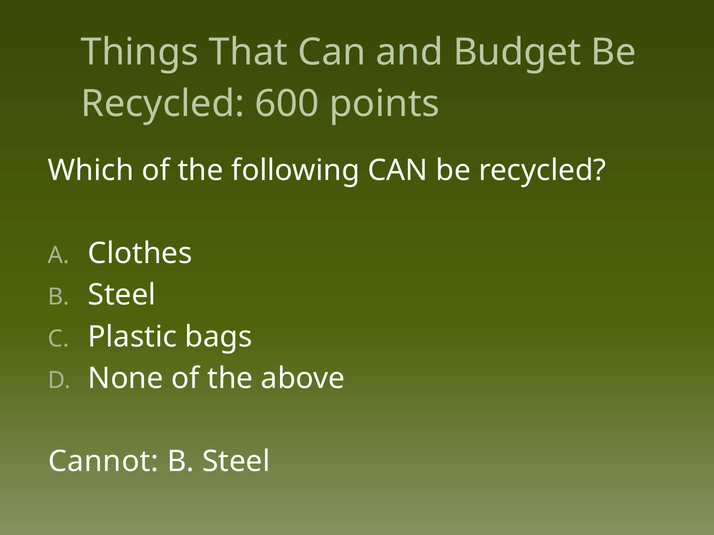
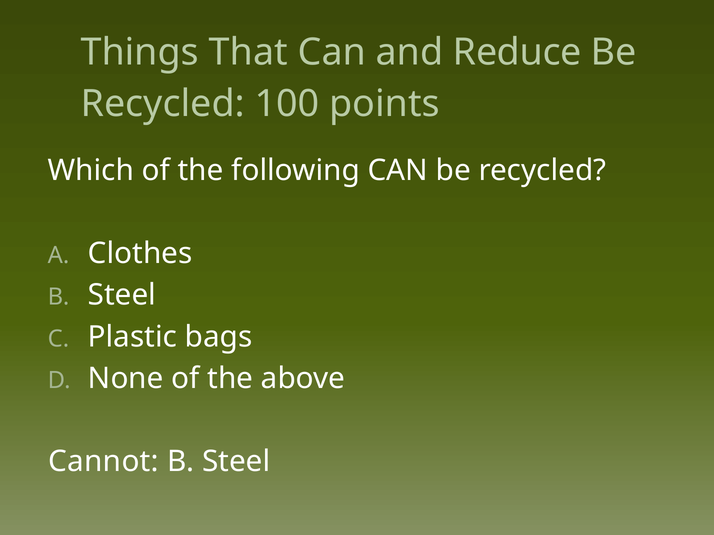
Budget: Budget -> Reduce
600: 600 -> 100
